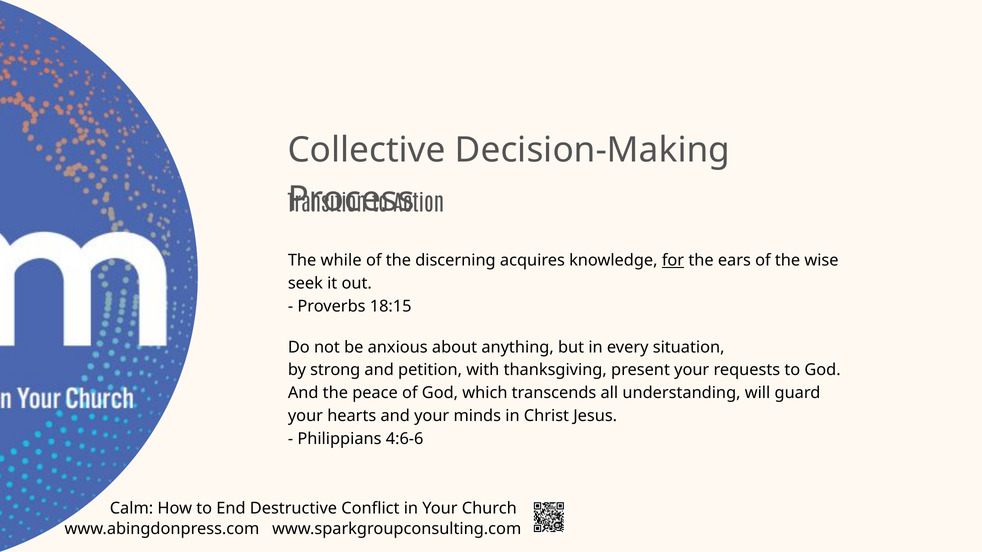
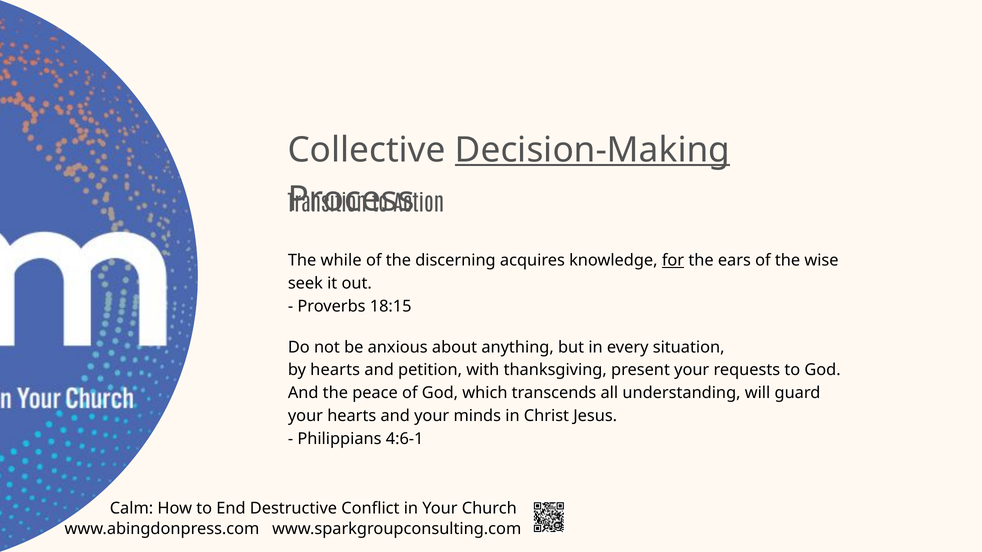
Decision-Making underline: none -> present
by strong: strong -> hearts
4:6-6: 4:6-6 -> 4:6-1
